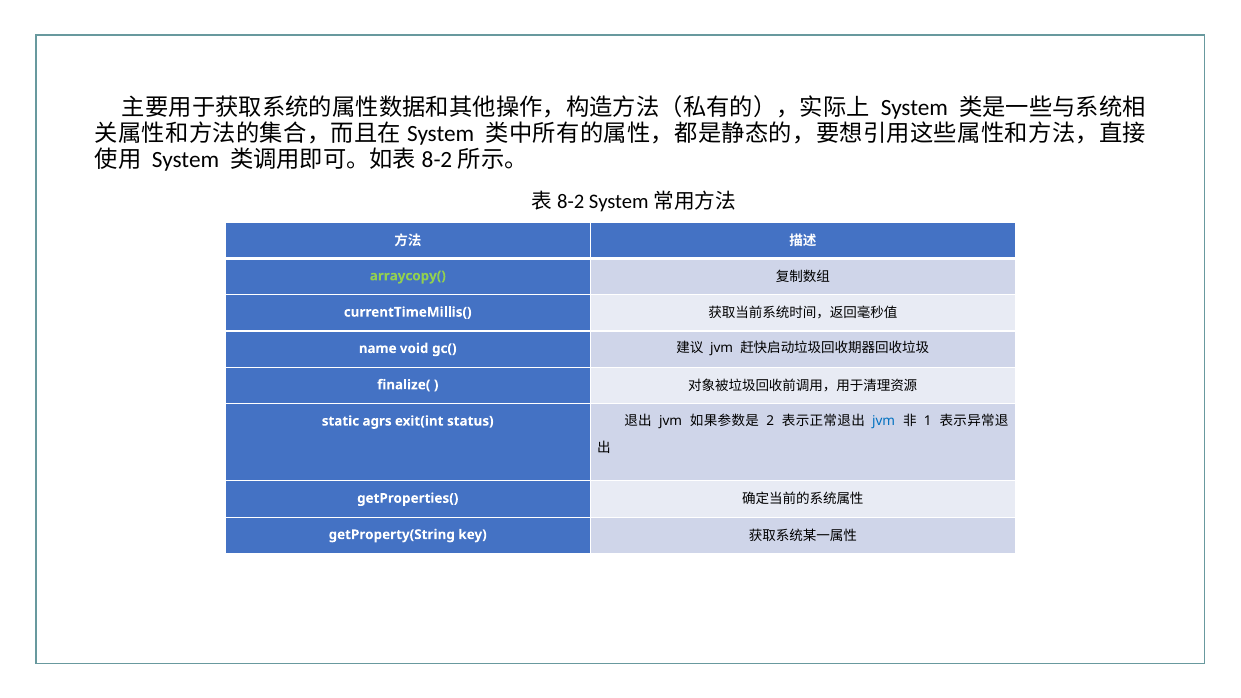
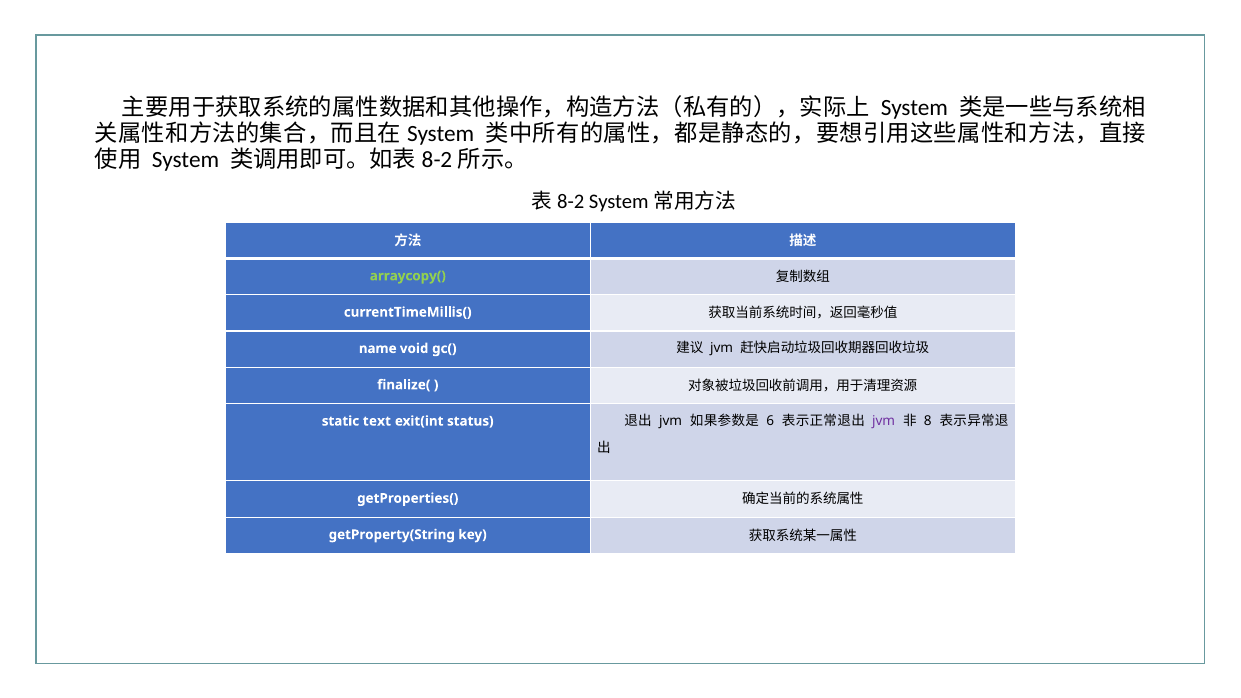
agrs: agrs -> text
2: 2 -> 6
jvm at (884, 421) colour: blue -> purple
1: 1 -> 8
